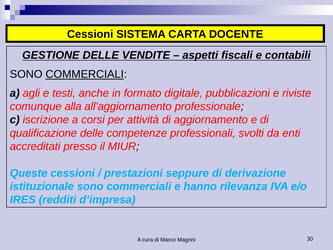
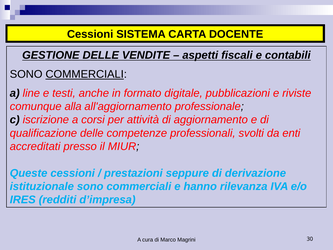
agli: agli -> line
